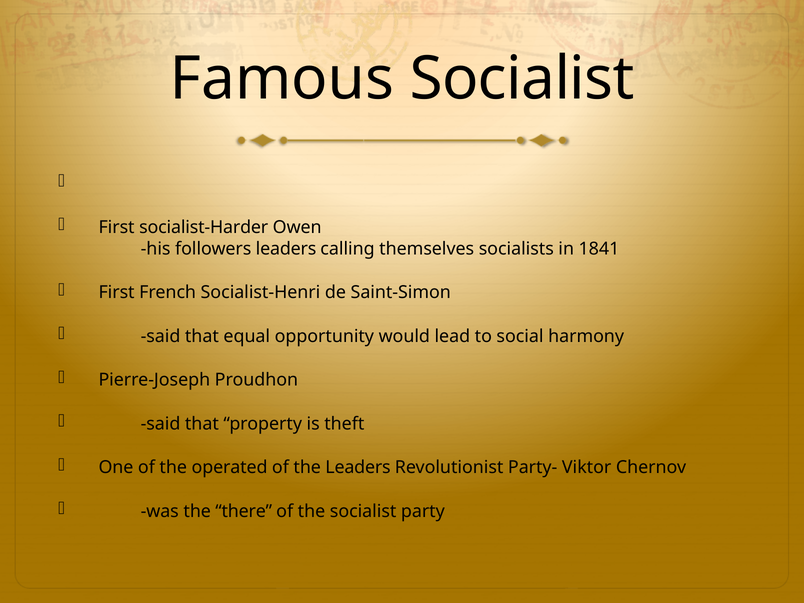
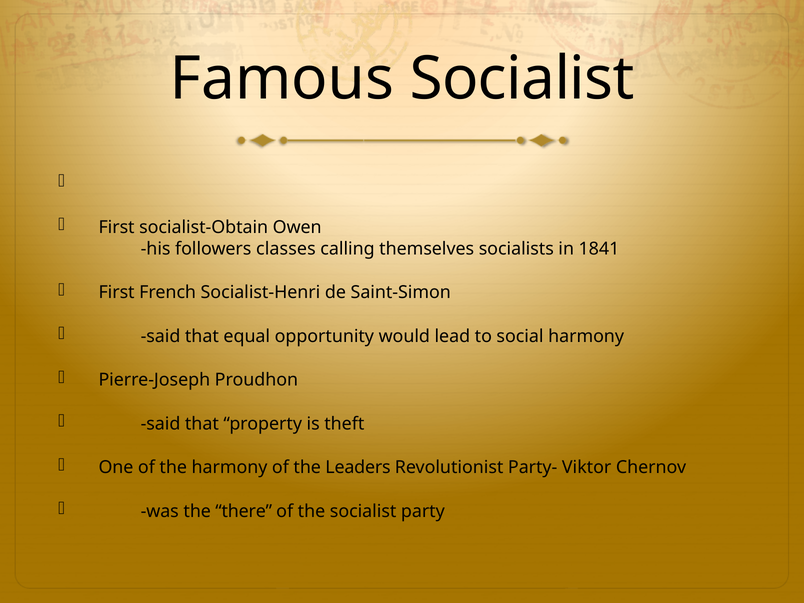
socialist-Harder: socialist-Harder -> socialist-Obtain
followers leaders: leaders -> classes
the operated: operated -> harmony
